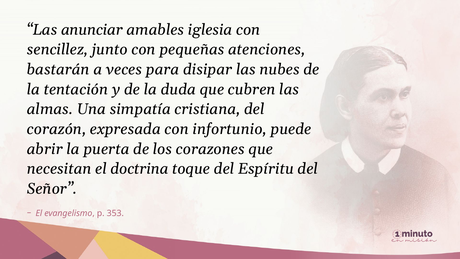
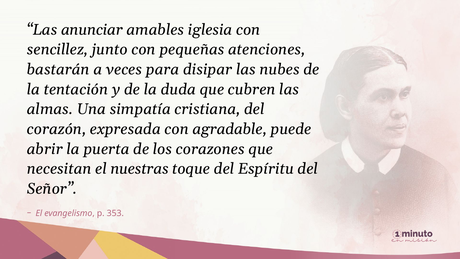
infortunio: infortunio -> agradable
doctrina: doctrina -> nuestras
